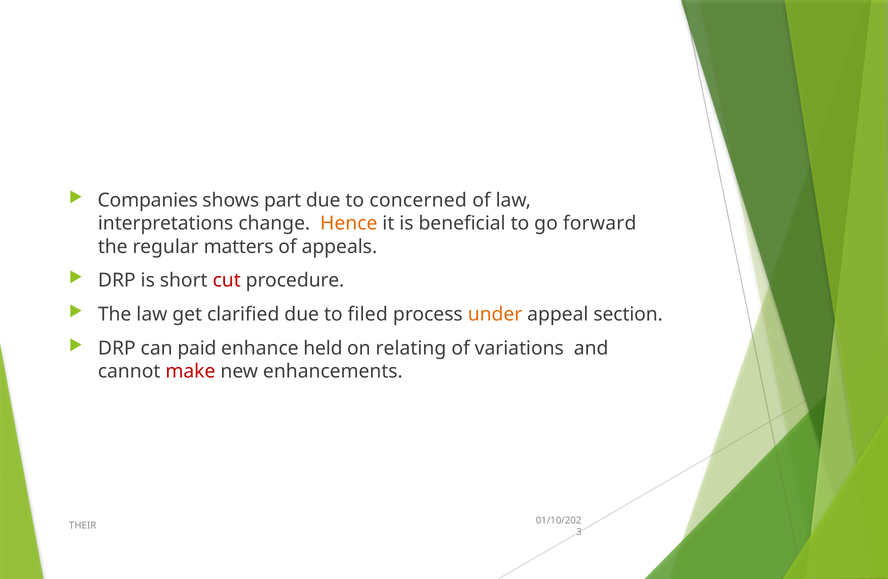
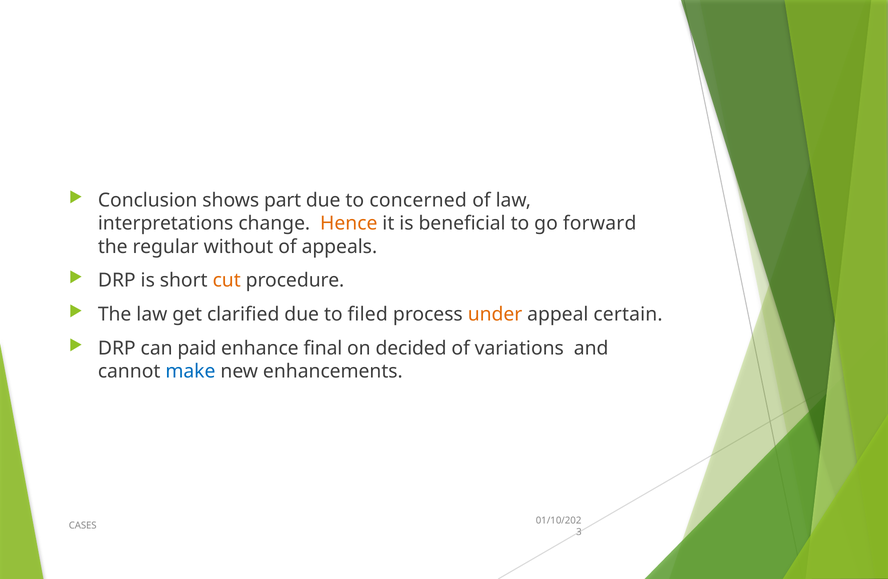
Companies: Companies -> Conclusion
matters: matters -> without
cut colour: red -> orange
section: section -> certain
held: held -> final
relating: relating -> decided
make colour: red -> blue
THEIR: THEIR -> CASES
